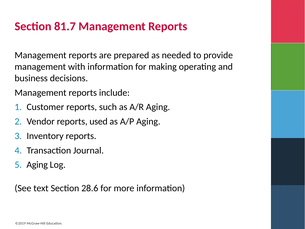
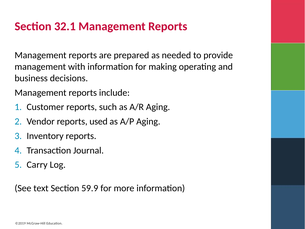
81.7: 81.7 -> 32.1
Aging at (37, 165): Aging -> Carry
28.6: 28.6 -> 59.9
